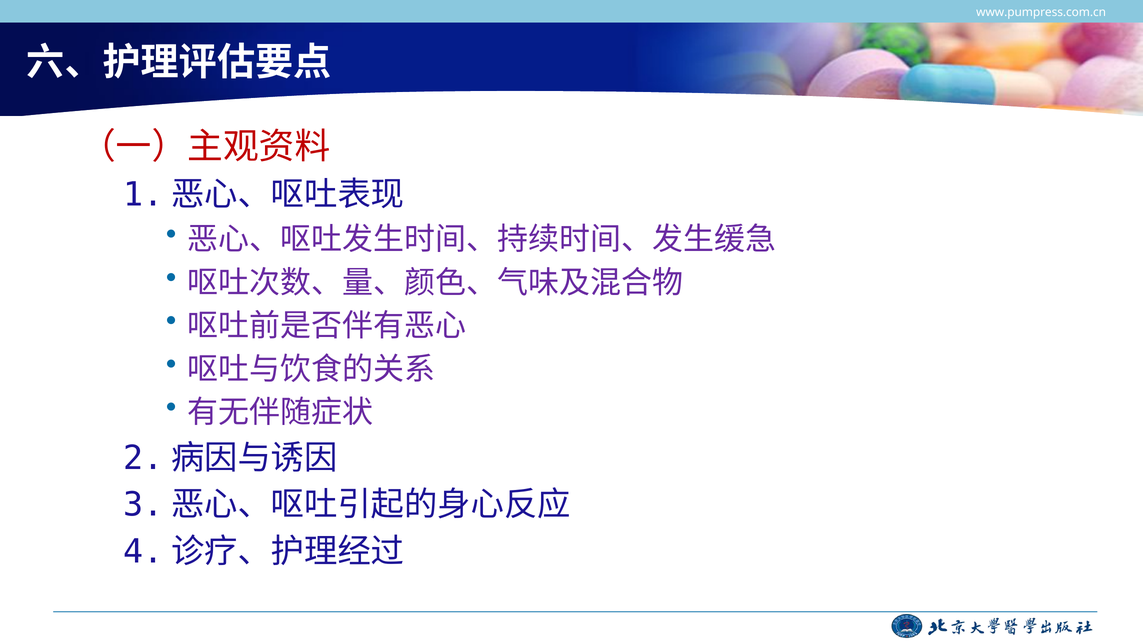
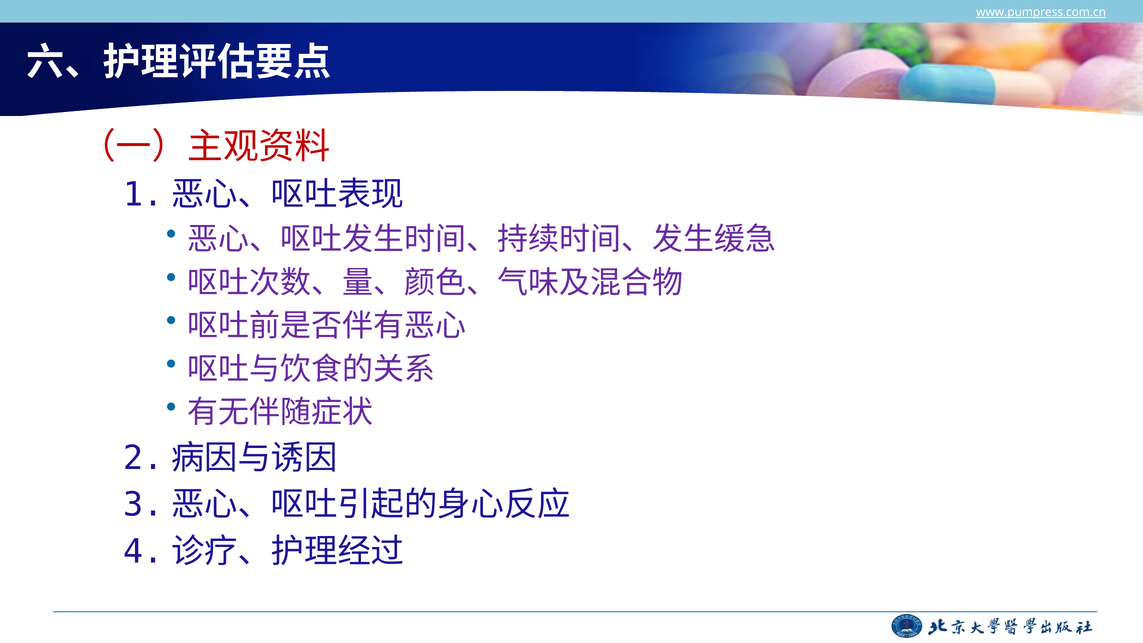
www.pumpress.com.cn underline: none -> present
